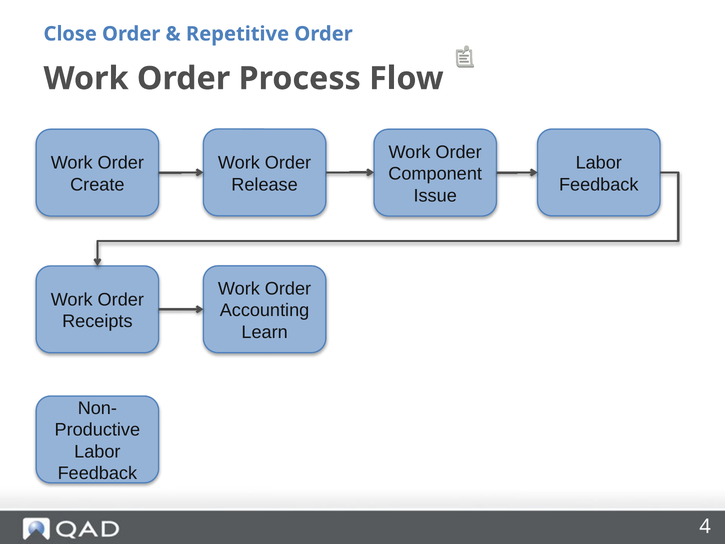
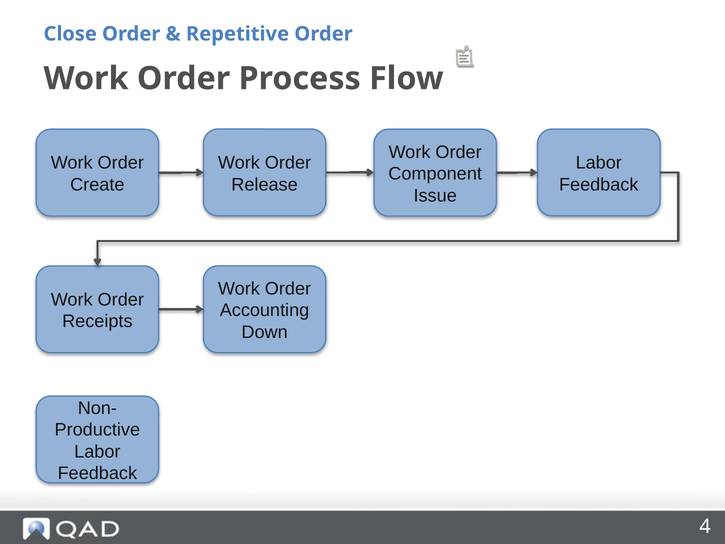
Learn: Learn -> Down
